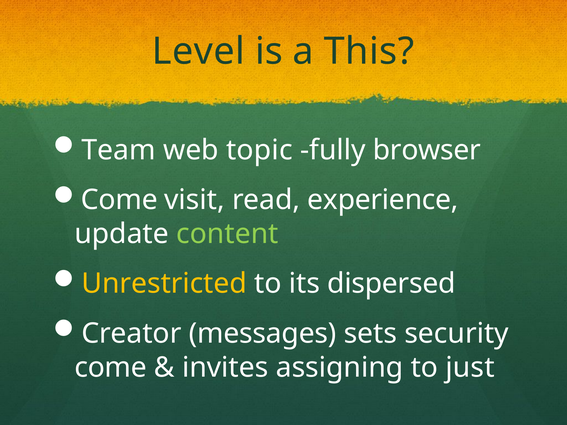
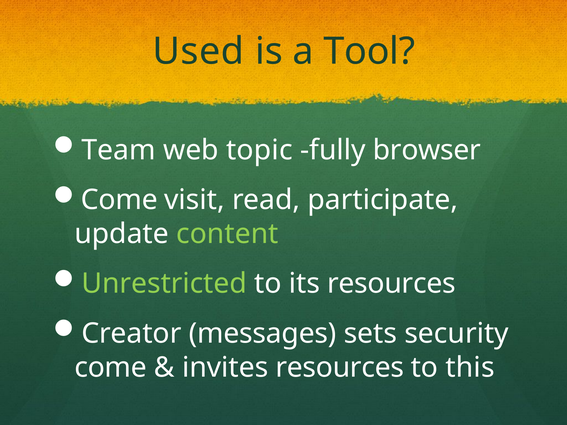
Level: Level -> Used
This: This -> Tool
experience: experience -> participate
Unrestricted colour: yellow -> light green
its dispersed: dispersed -> resources
invites assigning: assigning -> resources
just: just -> this
